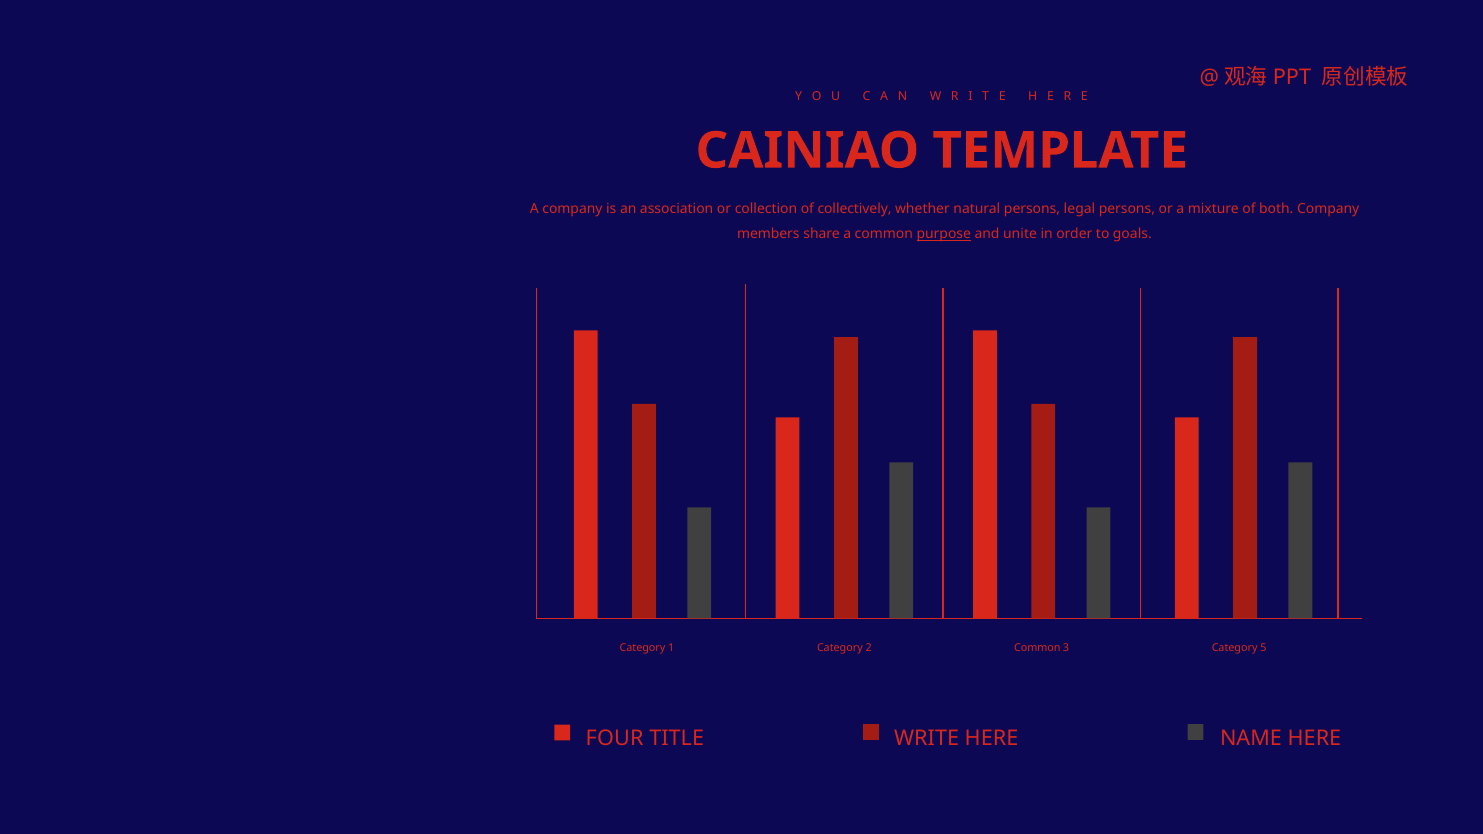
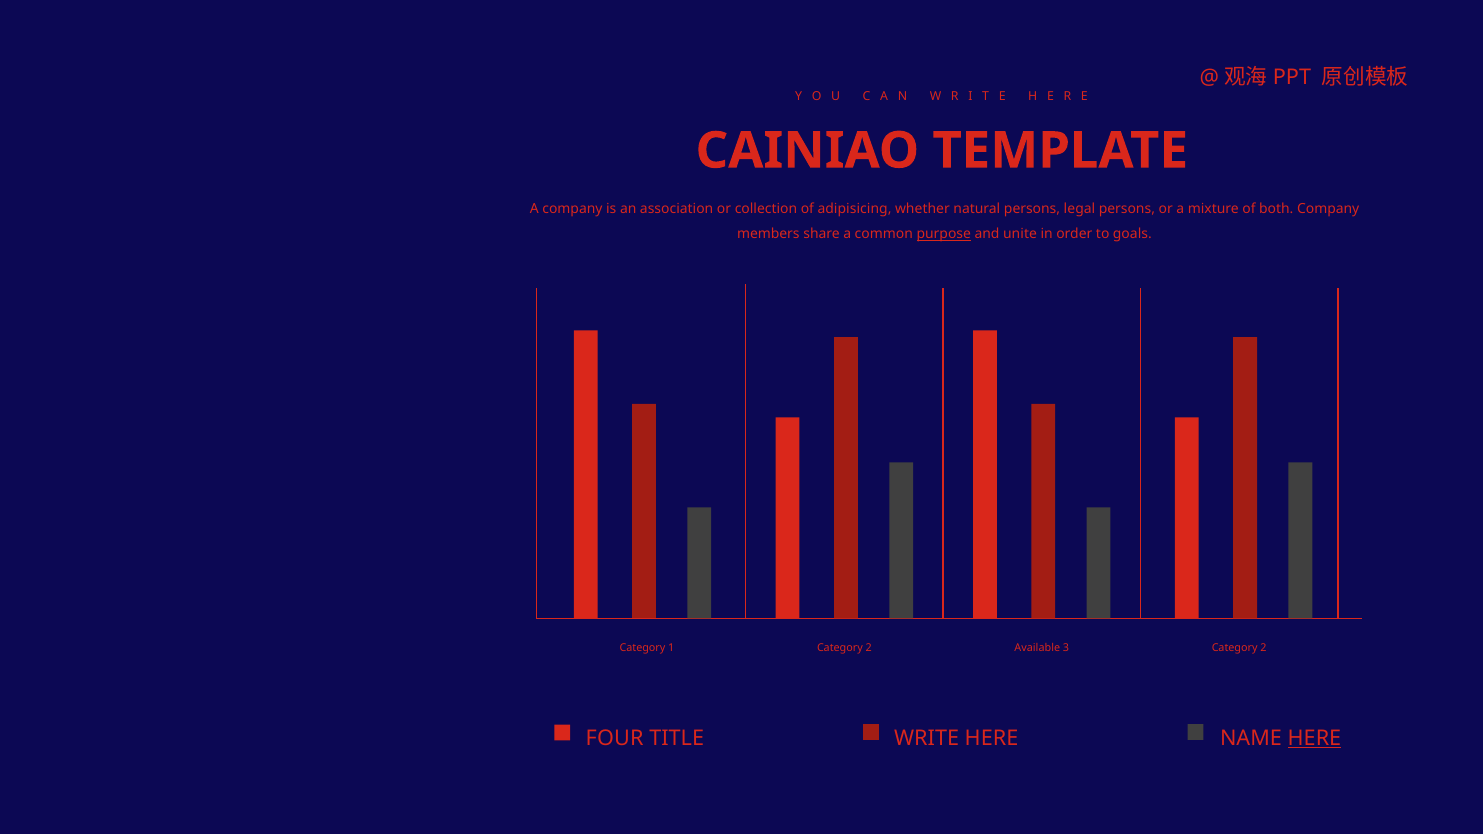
collectively: collectively -> adipisicing
2 Common: Common -> Available
3 Category 5: 5 -> 2
HERE at (1314, 739) underline: none -> present
